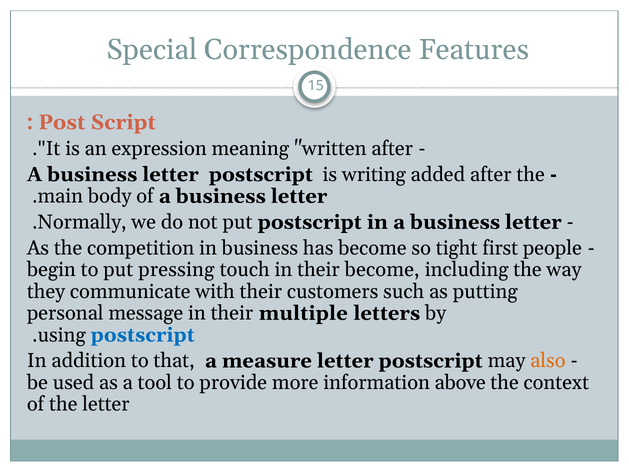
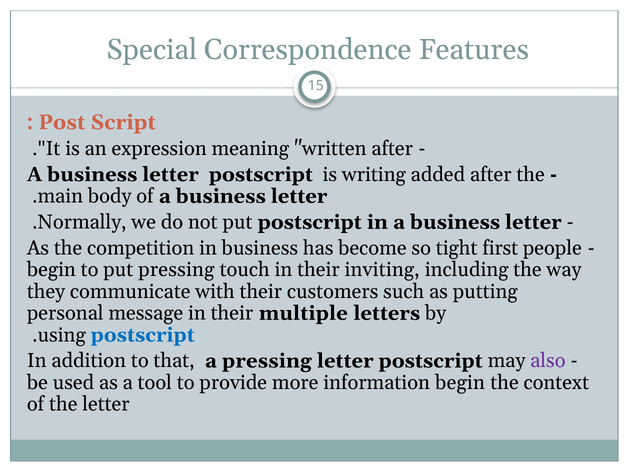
their become: become -> inviting
a measure: measure -> pressing
also colour: orange -> purple
information above: above -> begin
